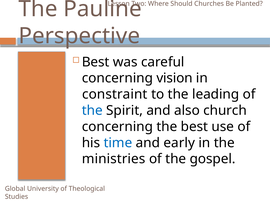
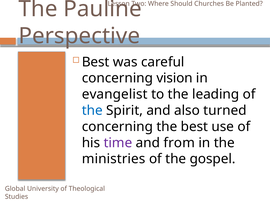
constraint: constraint -> evangelist
church: church -> turned
time colour: blue -> purple
early: early -> from
